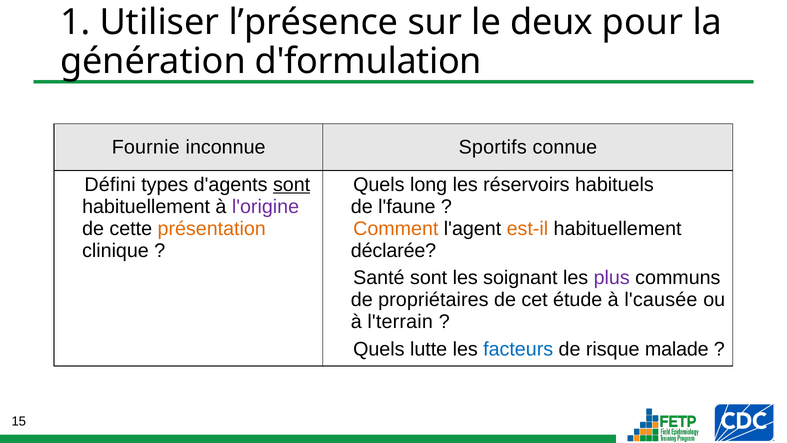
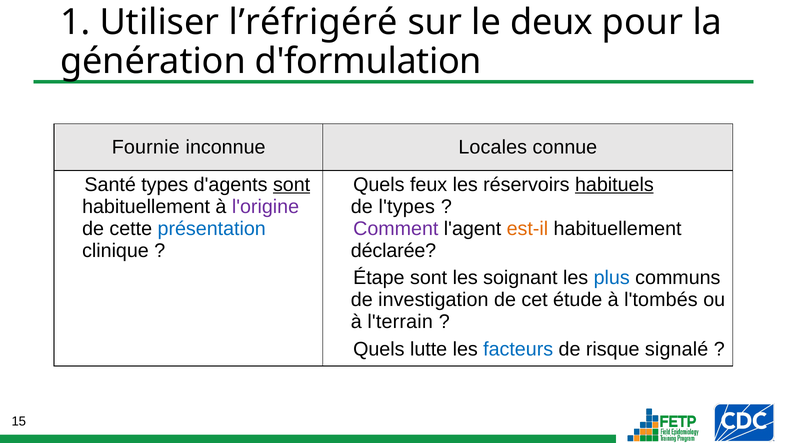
l’présence: l’présence -> l’réfrigéré
Sportifs: Sportifs -> Locales
Défini: Défini -> Santé
long: long -> feux
habituels underline: none -> present
l'faune: l'faune -> l'types
présentation colour: orange -> blue
Comment colour: orange -> purple
Santé: Santé -> Étape
plus colour: purple -> blue
propriétaires: propriétaires -> investigation
l'causée: l'causée -> l'tombés
malade: malade -> signalé
